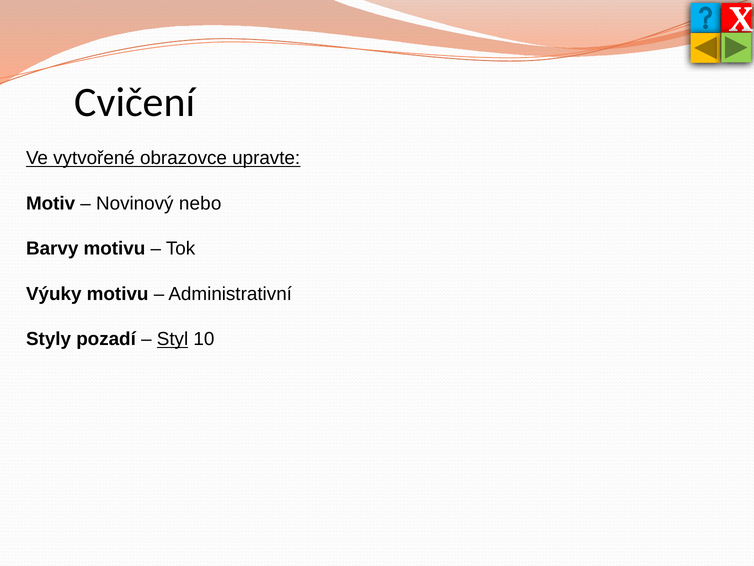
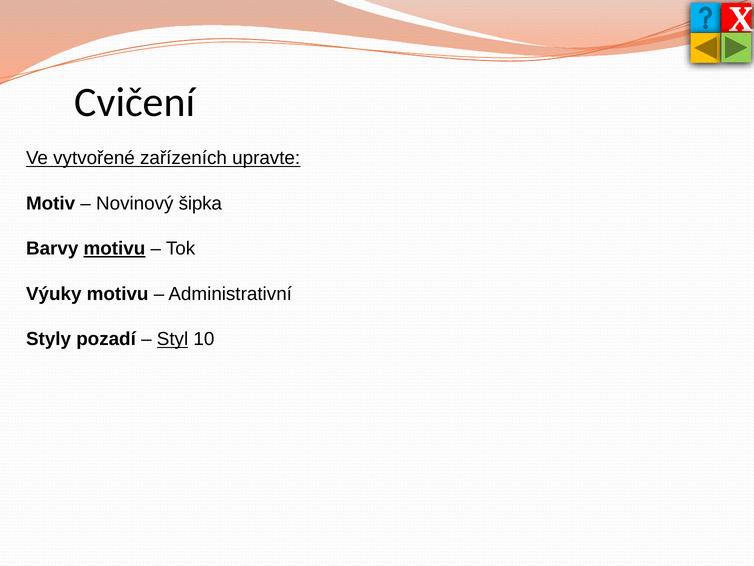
obrazovce: obrazovce -> zařízeních
nebo: nebo -> šipka
motivu at (114, 248) underline: none -> present
